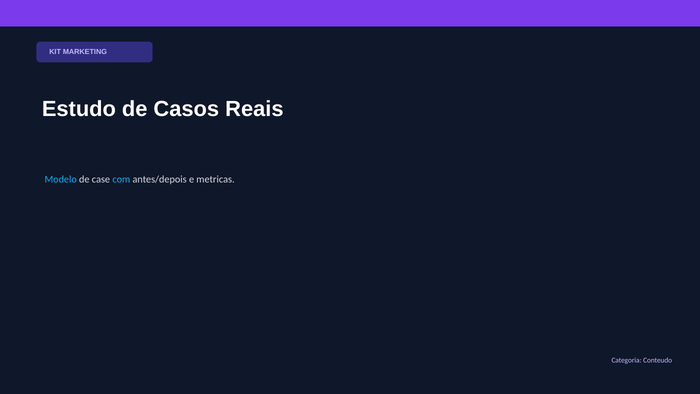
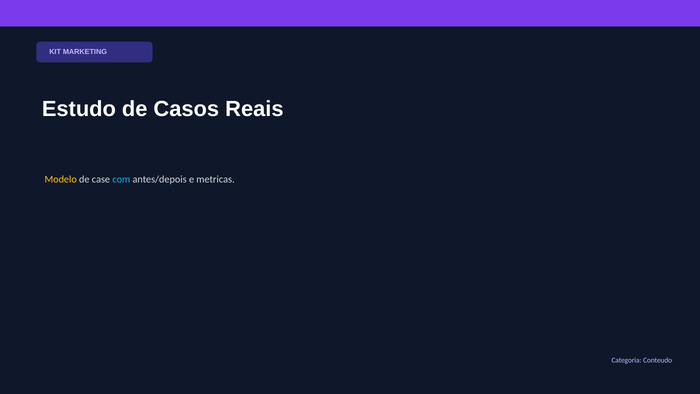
Modelo colour: light blue -> yellow
